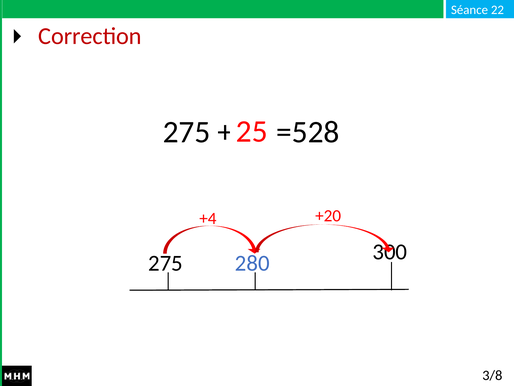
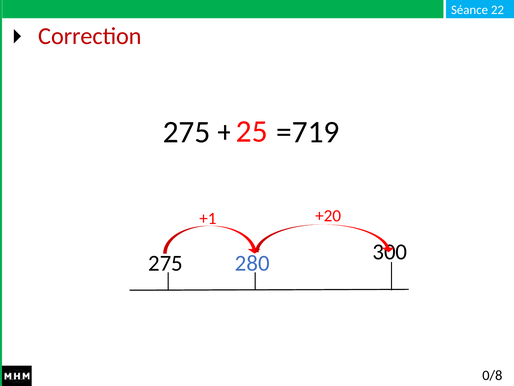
=528: =528 -> =719
+4: +4 -> +1
3/8: 3/8 -> 0/8
